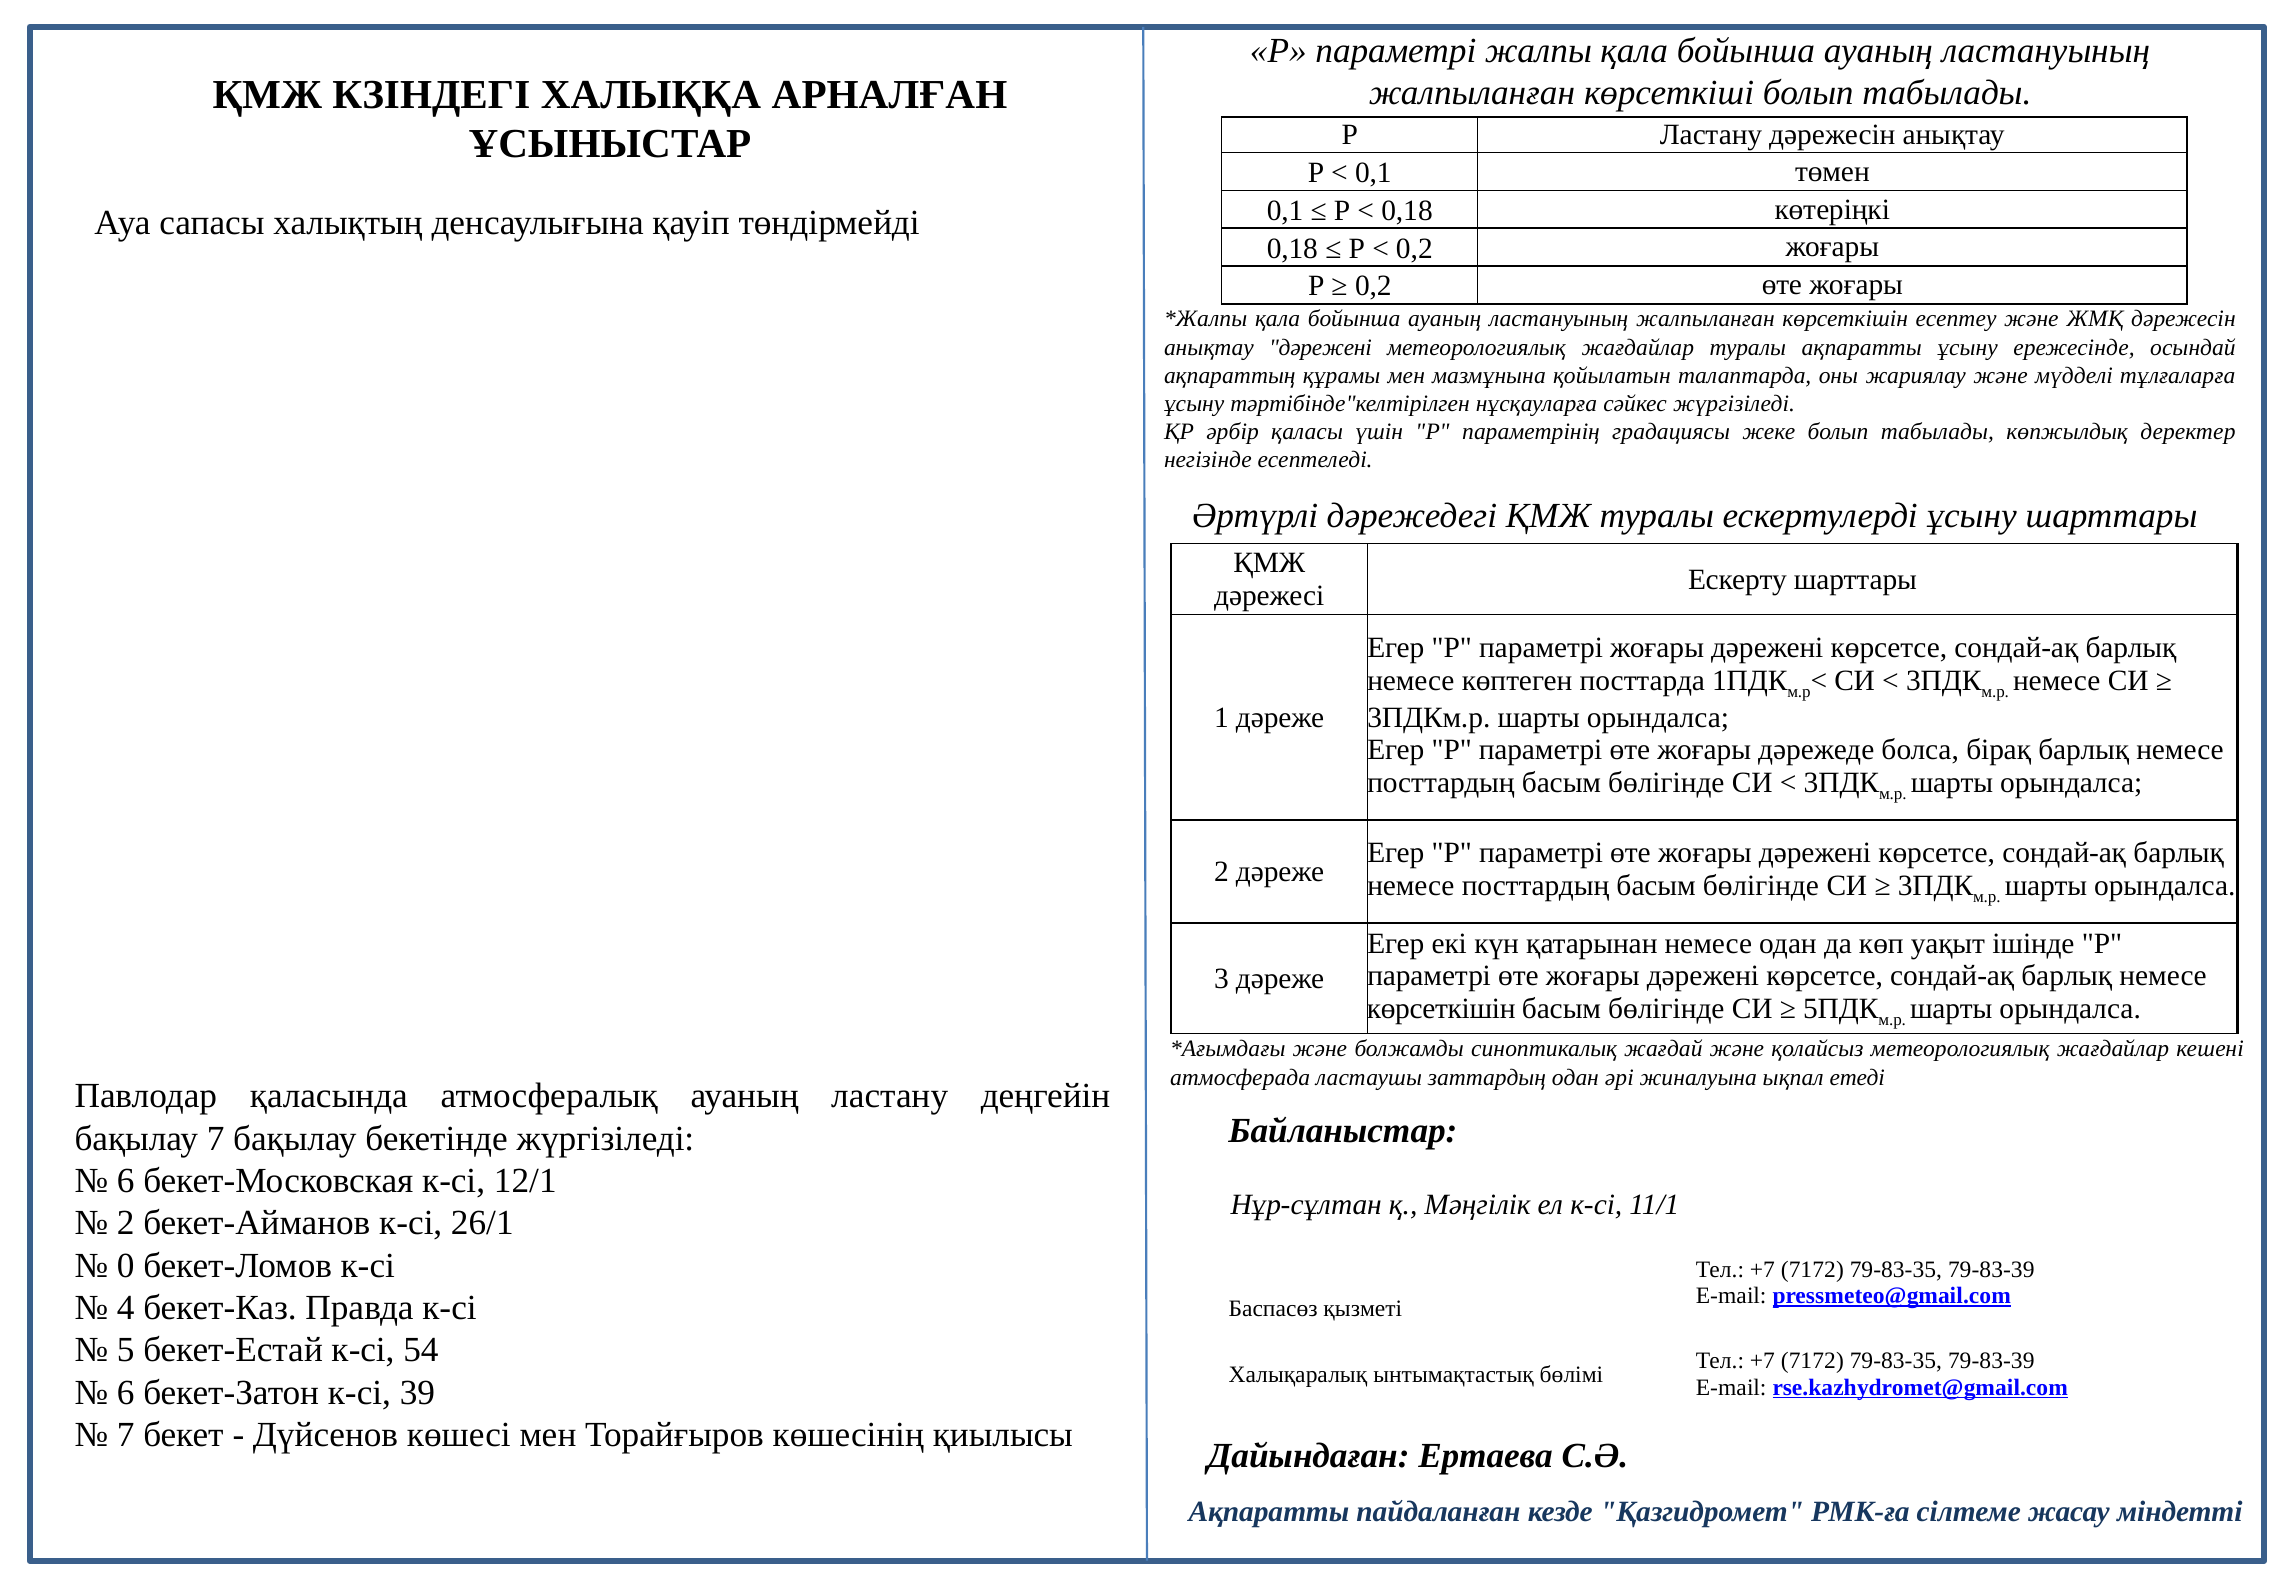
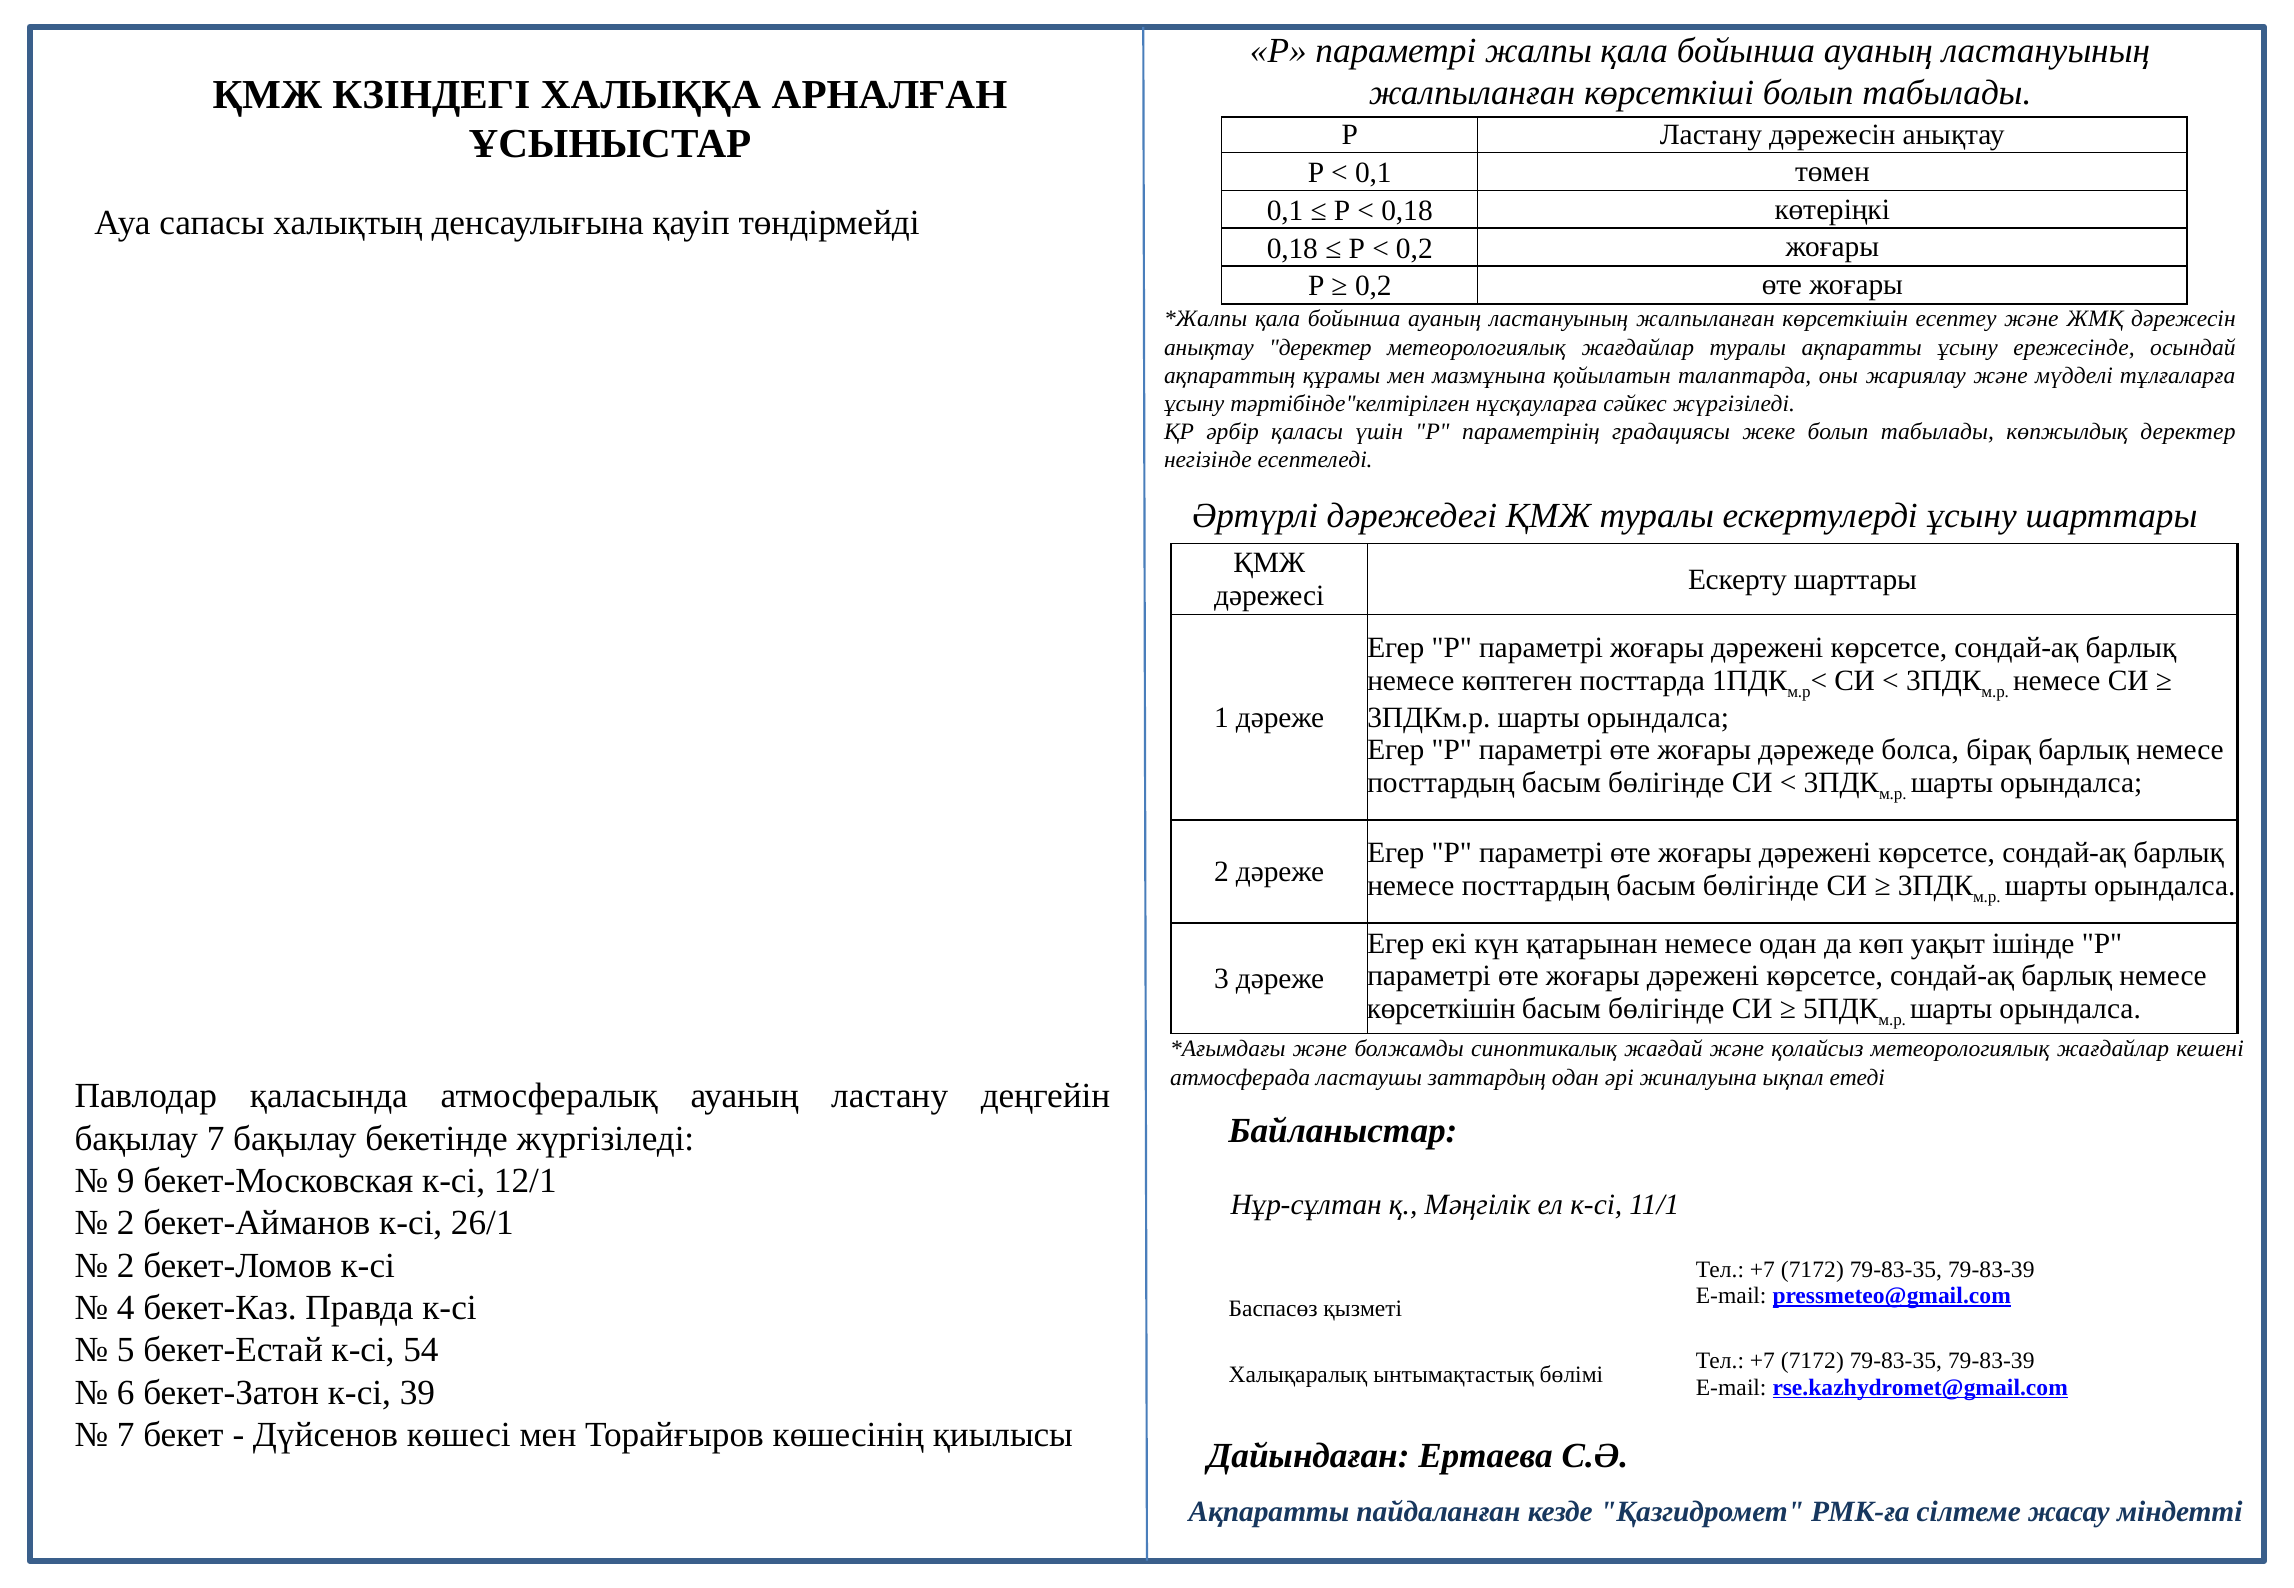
анықтау дәрежені: дәрежені -> деректер
6 at (126, 1181): 6 -> 9
0 at (126, 1266): 0 -> 2
